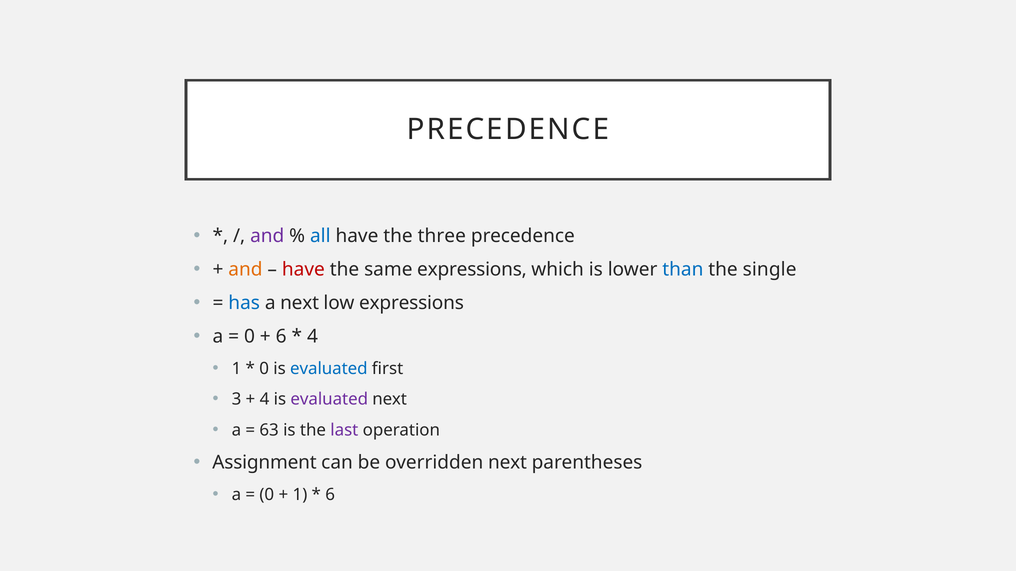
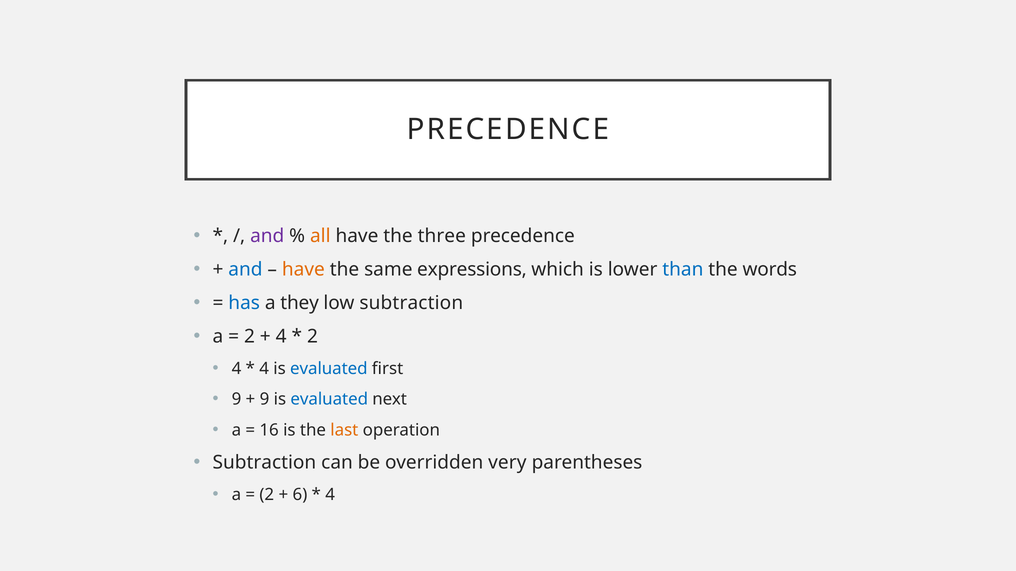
all colour: blue -> orange
and at (245, 270) colour: orange -> blue
have at (303, 270) colour: red -> orange
single: single -> words
a next: next -> they
low expressions: expressions -> subtraction
0 at (249, 337): 0 -> 2
6 at (281, 337): 6 -> 4
4 at (312, 337): 4 -> 2
1 at (236, 369): 1 -> 4
0 at (264, 369): 0 -> 4
3 at (236, 400): 3 -> 9
4 at (265, 400): 4 -> 9
evaluated at (329, 400) colour: purple -> blue
63: 63 -> 16
last colour: purple -> orange
Assignment at (265, 463): Assignment -> Subtraction
overridden next: next -> very
0 at (267, 495): 0 -> 2
1 at (300, 495): 1 -> 6
6 at (330, 495): 6 -> 4
